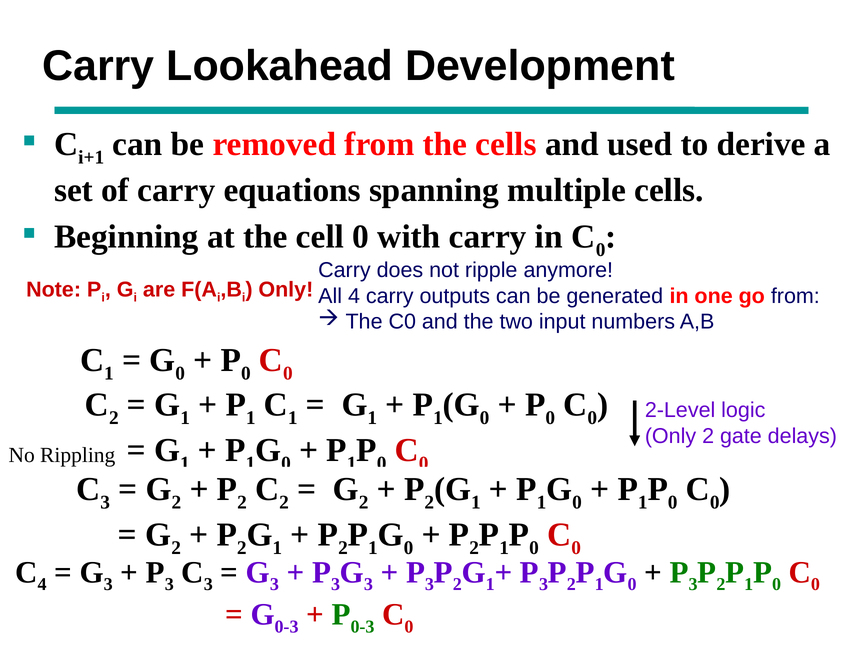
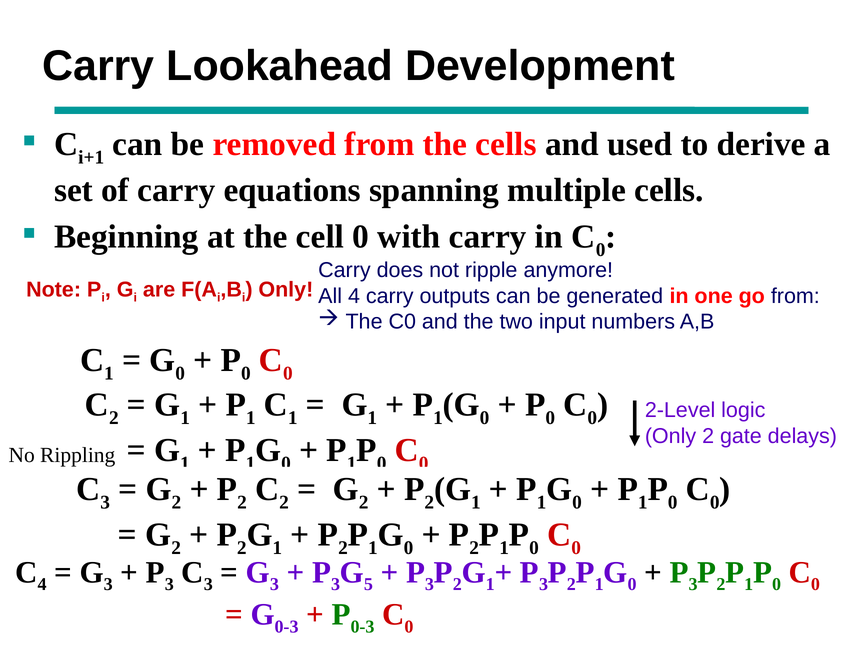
3 at (368, 584): 3 -> 5
